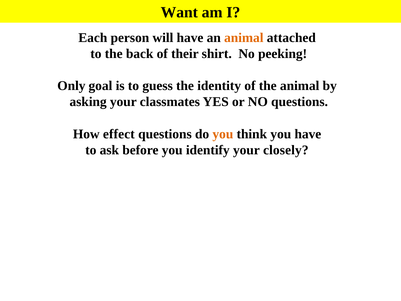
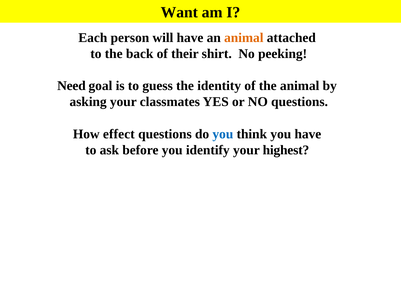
Only: Only -> Need
you at (223, 134) colour: orange -> blue
closely: closely -> highest
